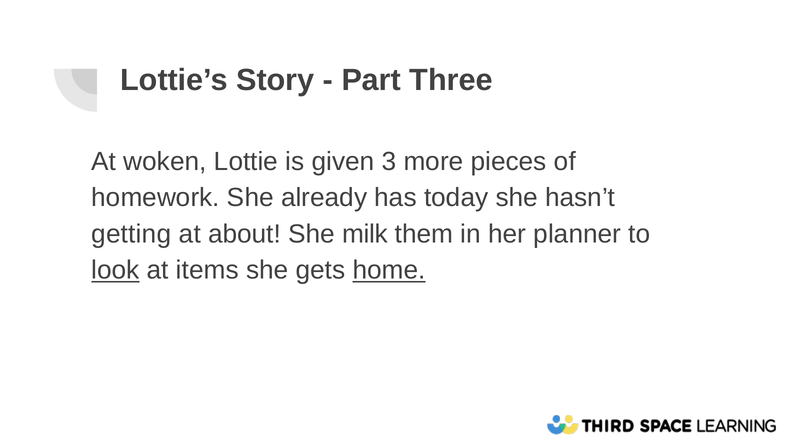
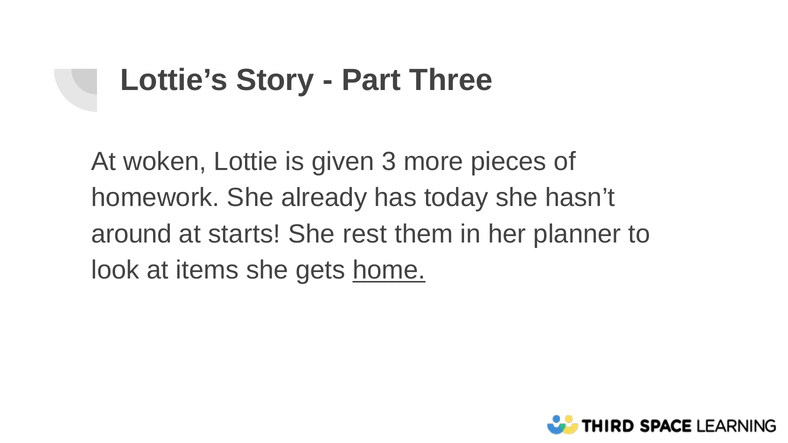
getting: getting -> around
about: about -> starts
milk: milk -> rest
look underline: present -> none
